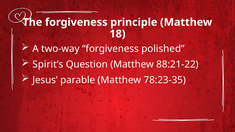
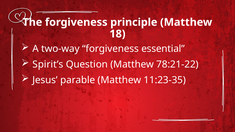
polished: polished -> essential
88:21-22: 88:21-22 -> 78:21-22
78:23-35: 78:23-35 -> 11:23-35
